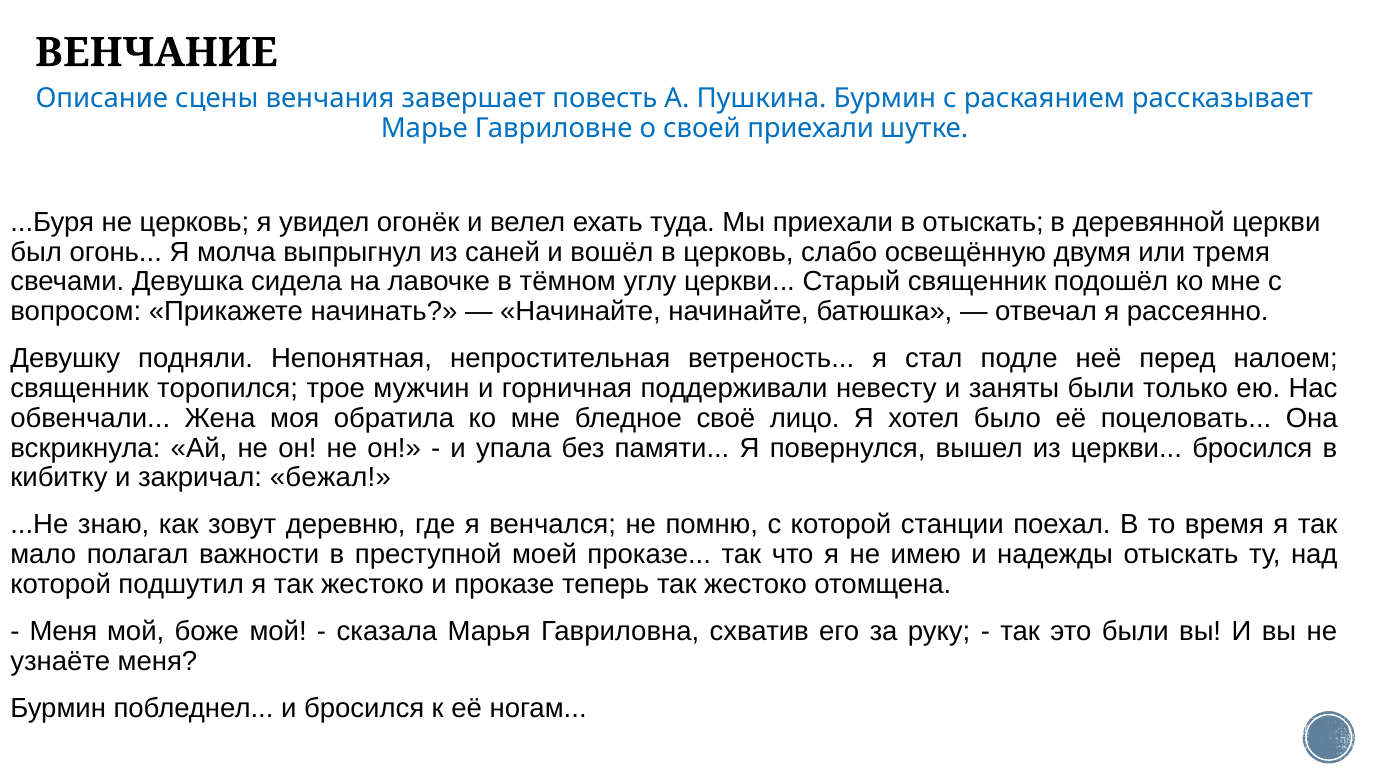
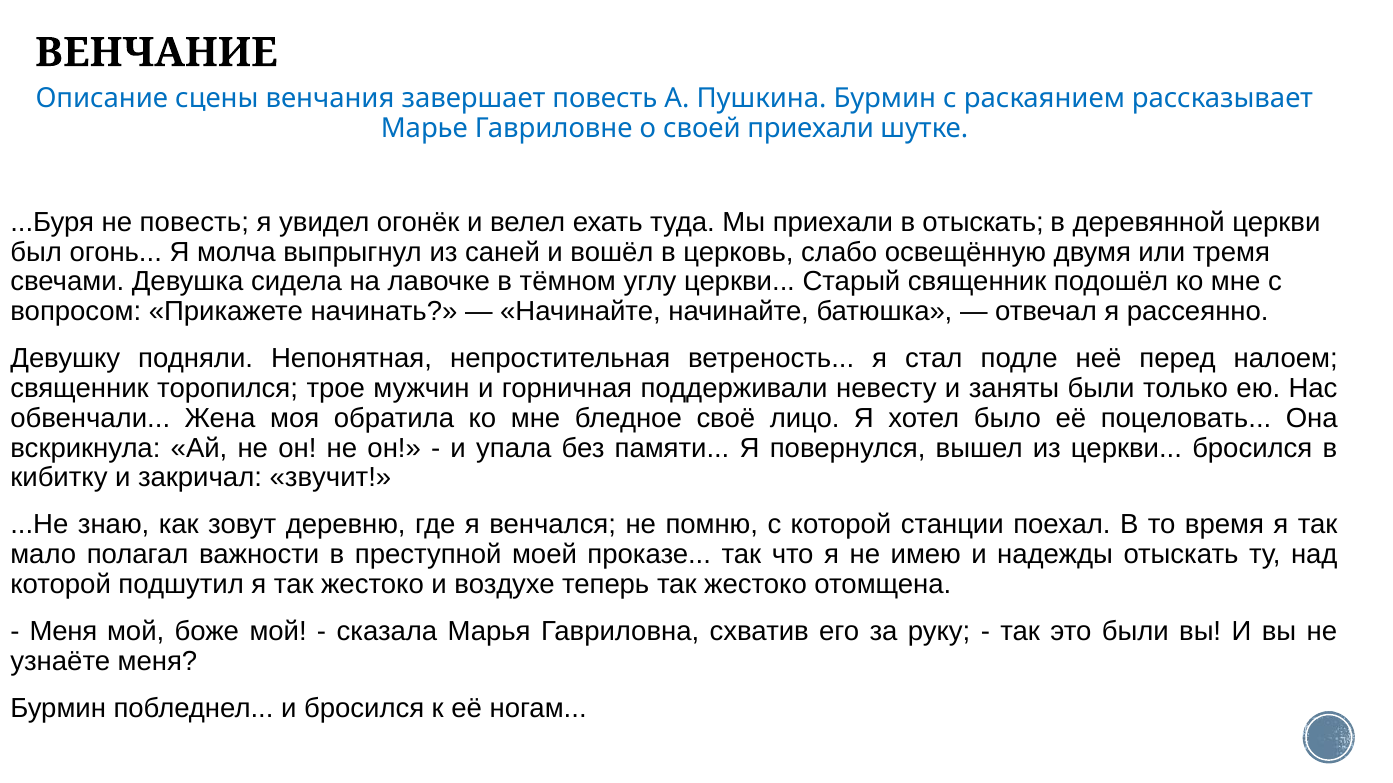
не церковь: церковь -> повесть
бежал: бежал -> звучит
и проказе: проказе -> воздухе
